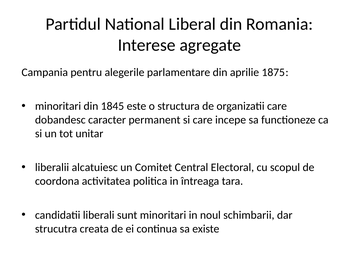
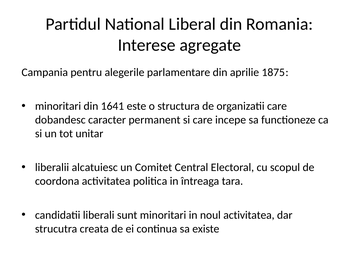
1845: 1845 -> 1641
noul schimbarii: schimbarii -> activitatea
